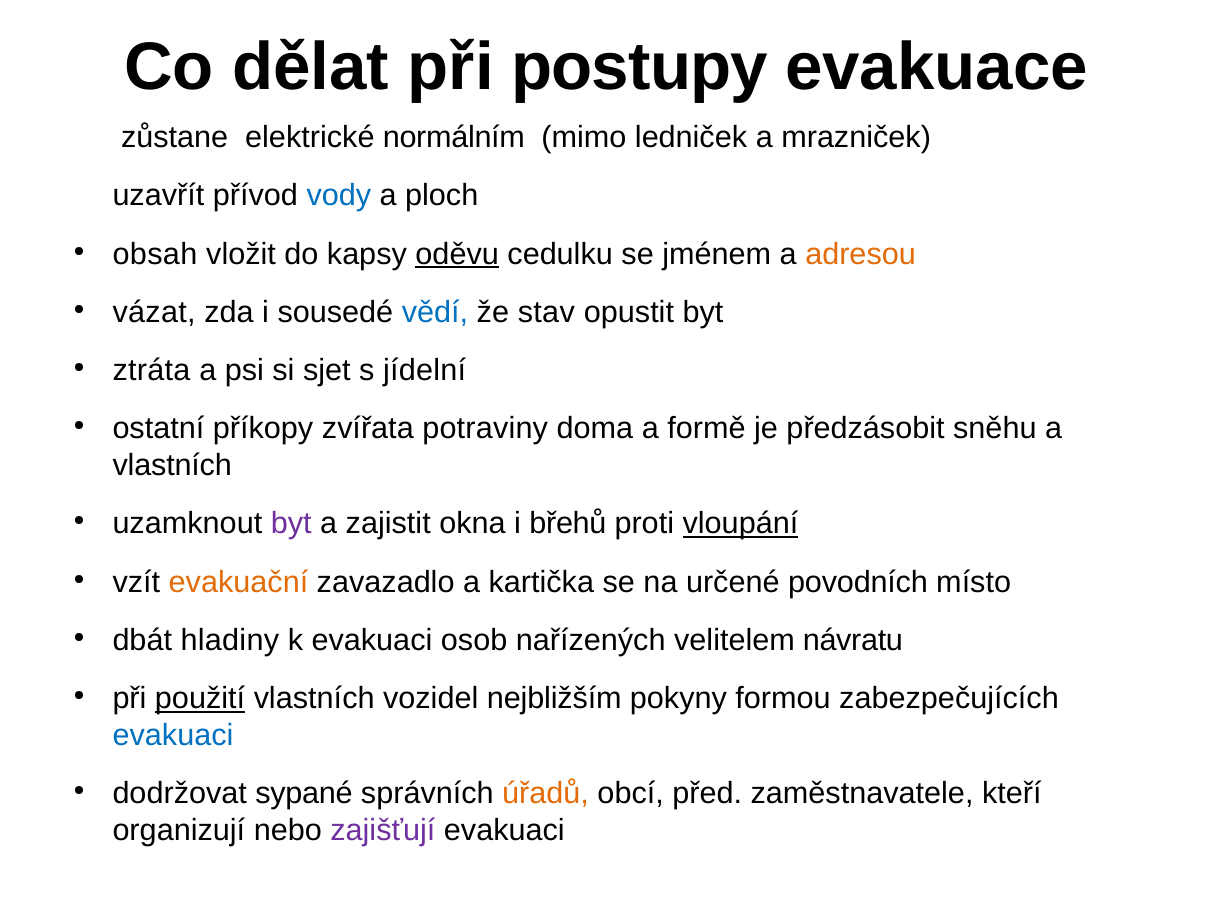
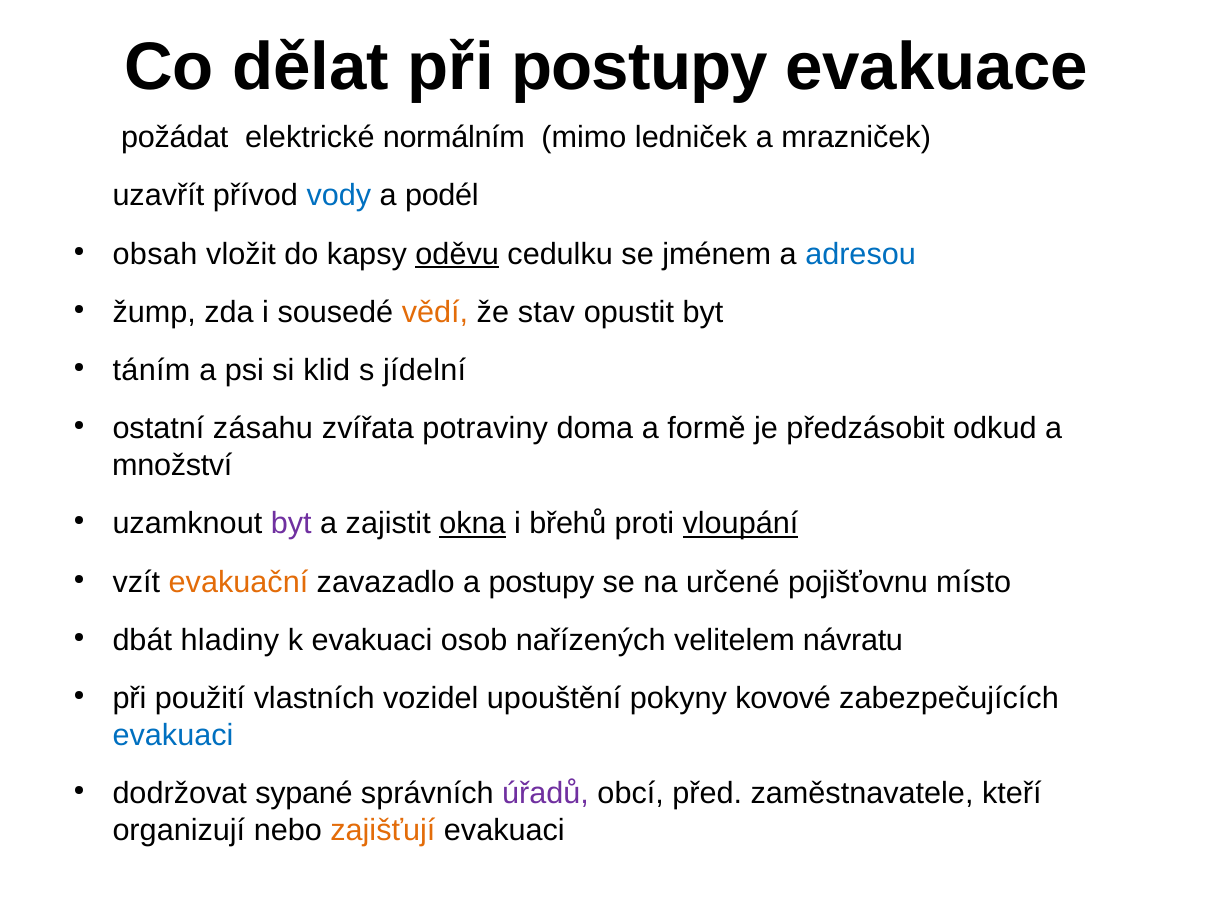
zůstane: zůstane -> požádat
ploch: ploch -> podél
adresou colour: orange -> blue
vázat: vázat -> žump
vědí colour: blue -> orange
ztráta: ztráta -> táním
sjet: sjet -> klid
příkopy: příkopy -> zásahu
sněhu: sněhu -> odkud
vlastních at (172, 466): vlastních -> množství
okna underline: none -> present
a kartička: kartička -> postupy
povodních: povodních -> pojišťovnu
použití underline: present -> none
nejbližším: nejbližším -> upouštění
formou: formou -> kovové
úřadů colour: orange -> purple
zajišťují colour: purple -> orange
